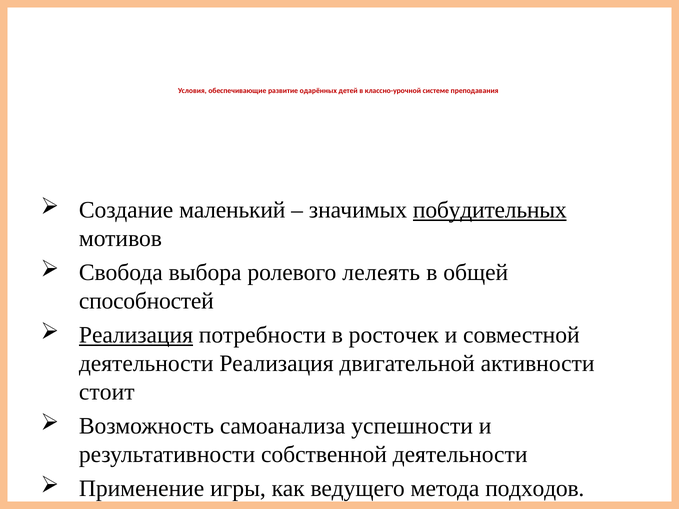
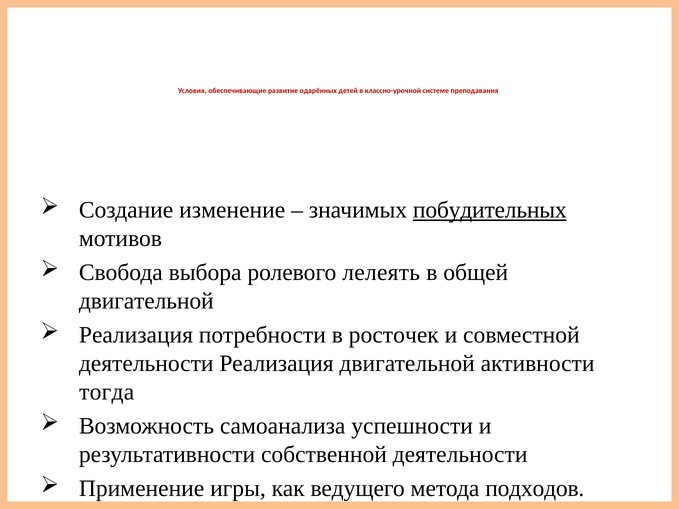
маленький: маленький -> изменение
способностей at (146, 301): способностей -> двигательной
Реализация at (136, 335) underline: present -> none
стоит: стоит -> тогда
